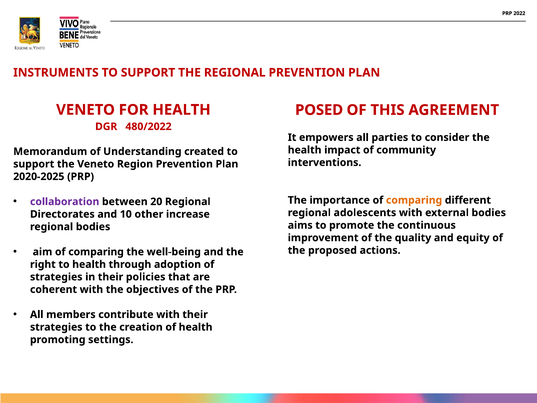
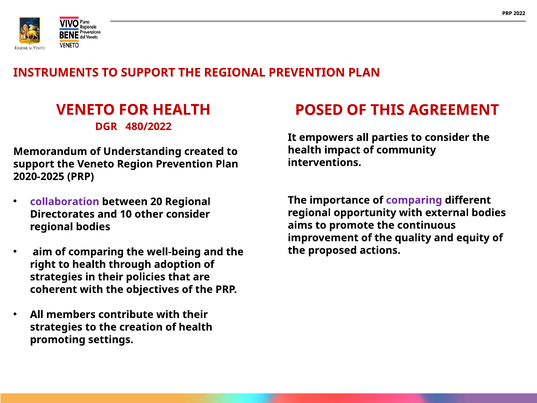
comparing at (414, 200) colour: orange -> purple
adolescents: adolescents -> opportunity
other increase: increase -> consider
